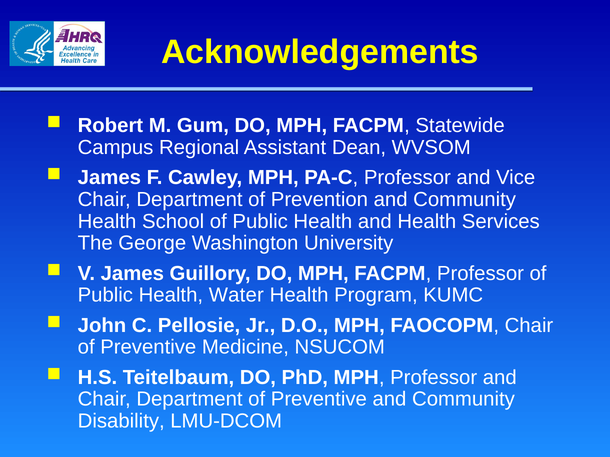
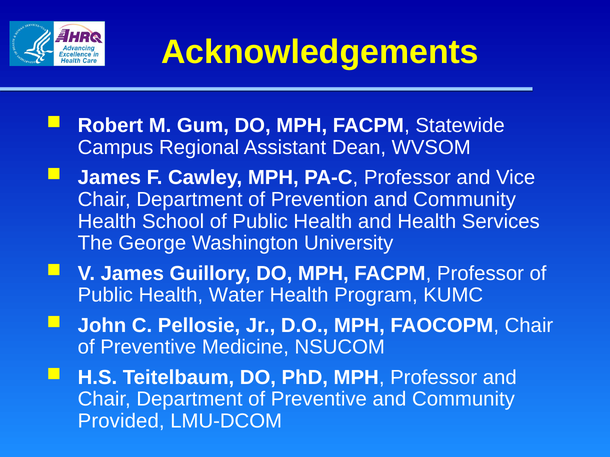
Disability: Disability -> Provided
